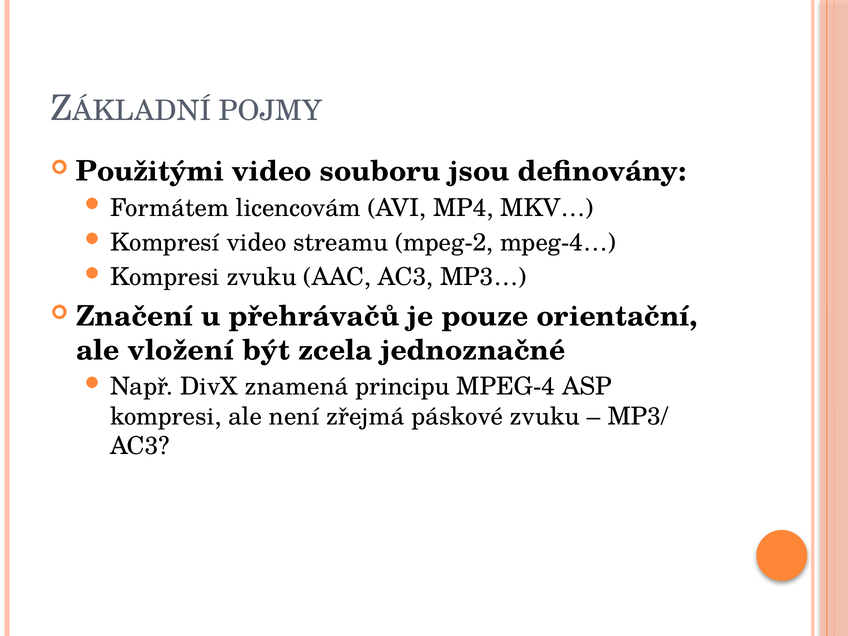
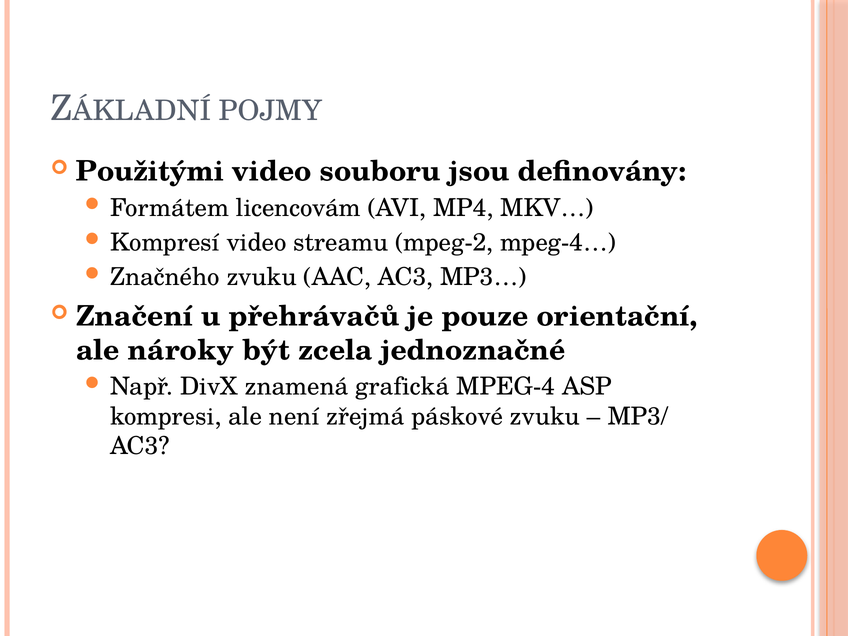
Kompresi at (165, 277): Kompresi -> Značného
vložení: vložení -> nároky
principu: principu -> grafická
